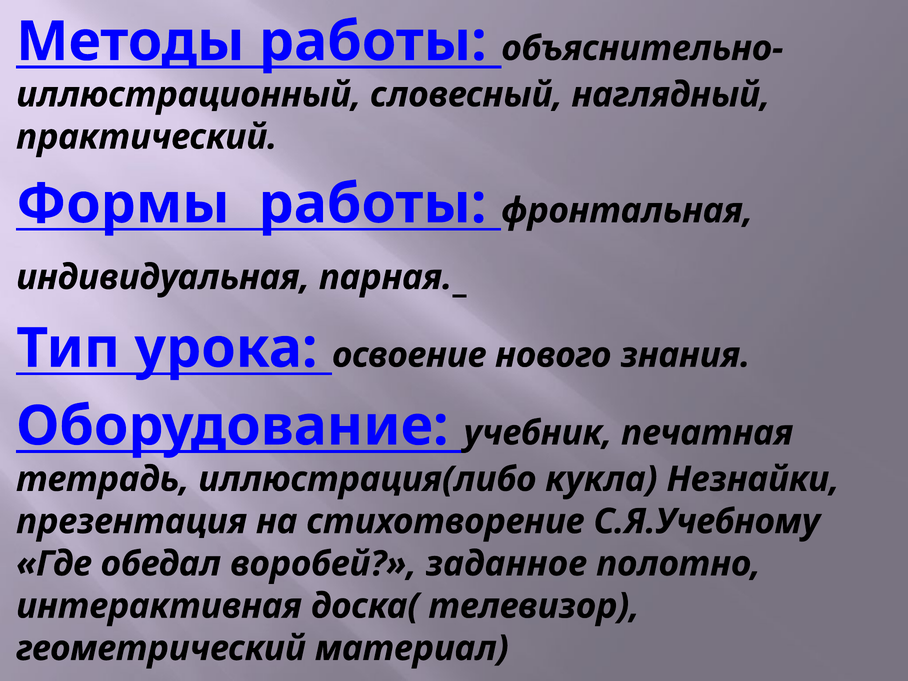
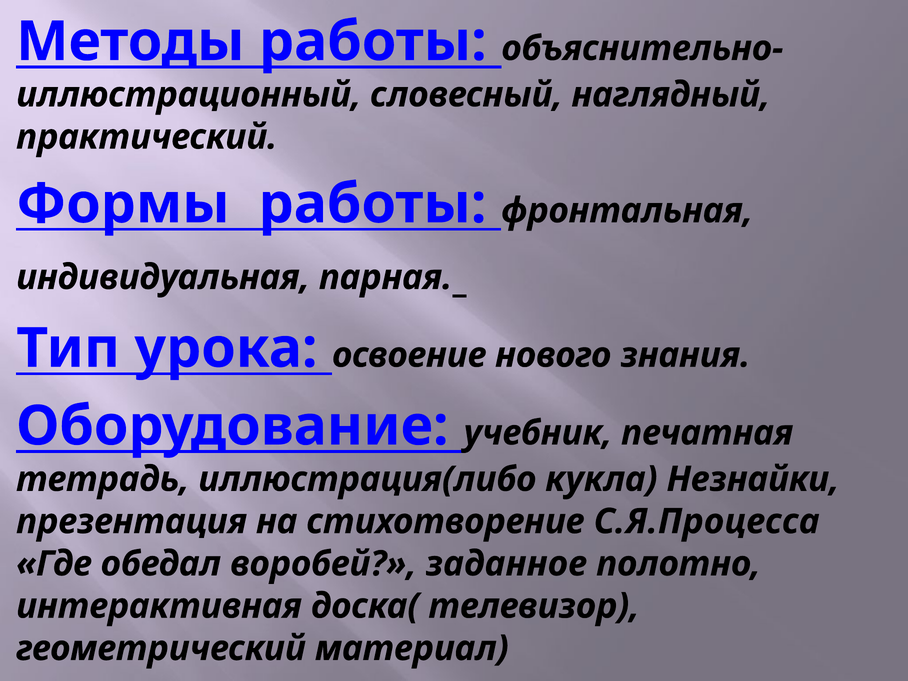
С.Я.Учебному: С.Я.Учебному -> С.Я.Процесса
